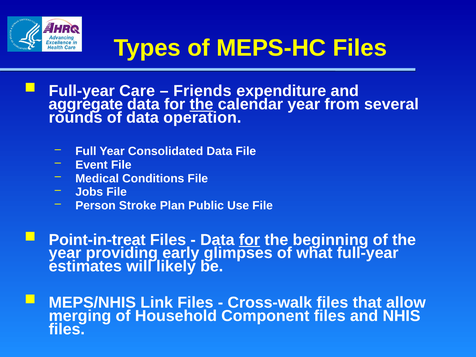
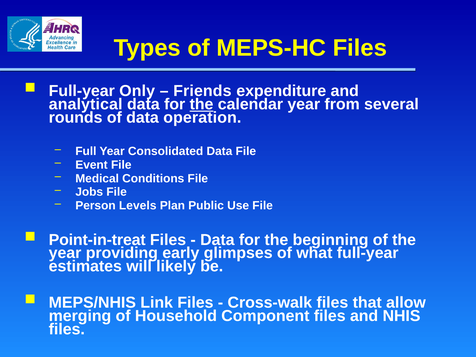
Care: Care -> Only
aggregate: aggregate -> analytical
Stroke: Stroke -> Levels
for at (250, 240) underline: present -> none
